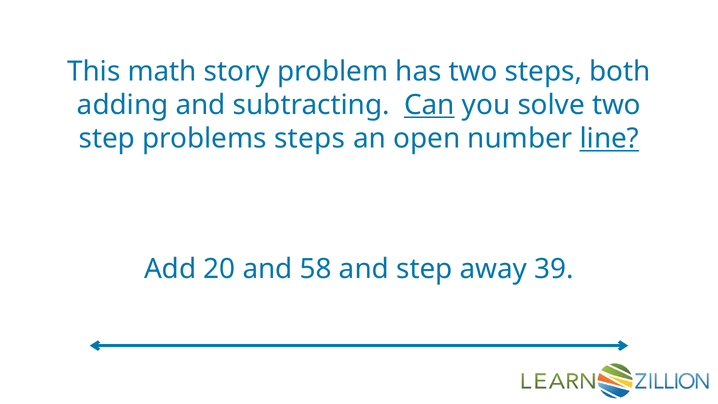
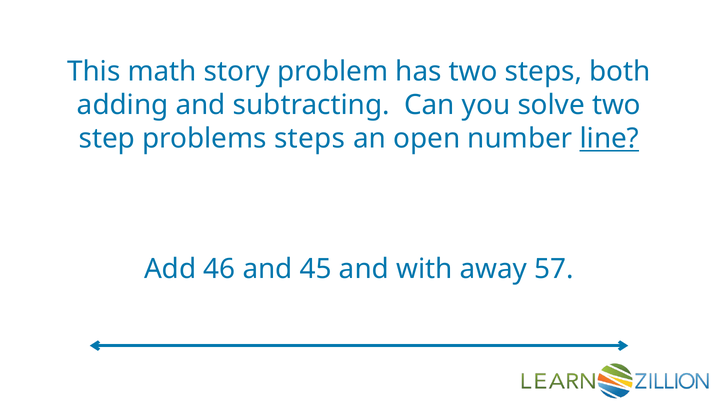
Can underline: present -> none
20: 20 -> 46
58: 58 -> 45
and step: step -> with
39: 39 -> 57
